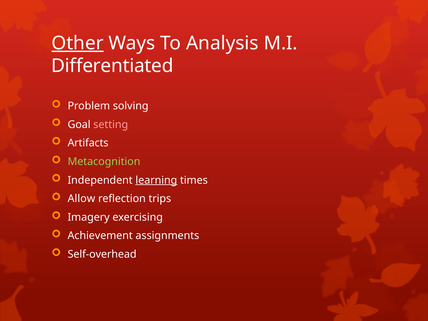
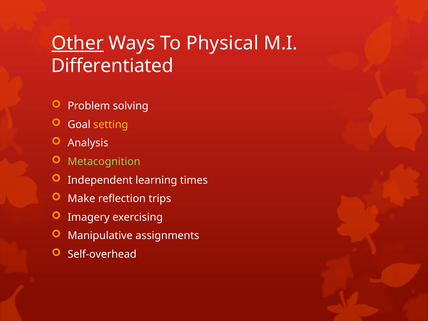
Analysis: Analysis -> Physical
setting colour: pink -> yellow
Artifacts: Artifacts -> Analysis
learning underline: present -> none
Allow: Allow -> Make
Achievement: Achievement -> Manipulative
